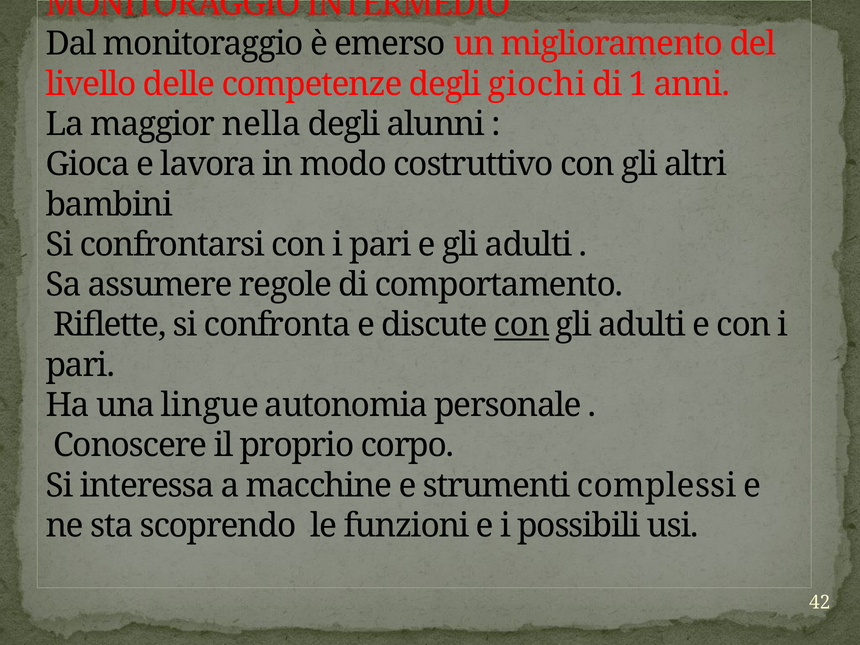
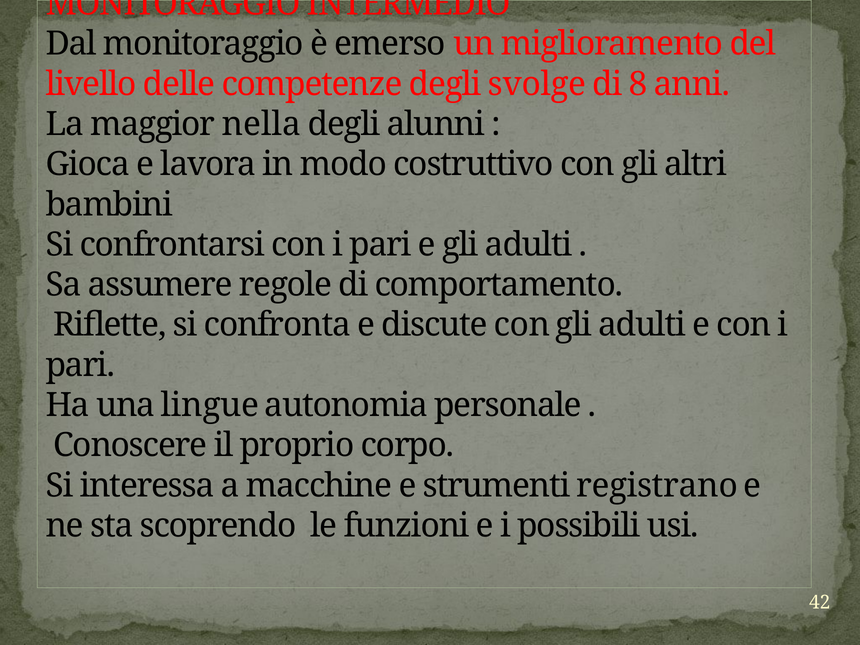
giochi: giochi -> svolge
1: 1 -> 8
con at (522, 325) underline: present -> none
complessi: complessi -> registrano
